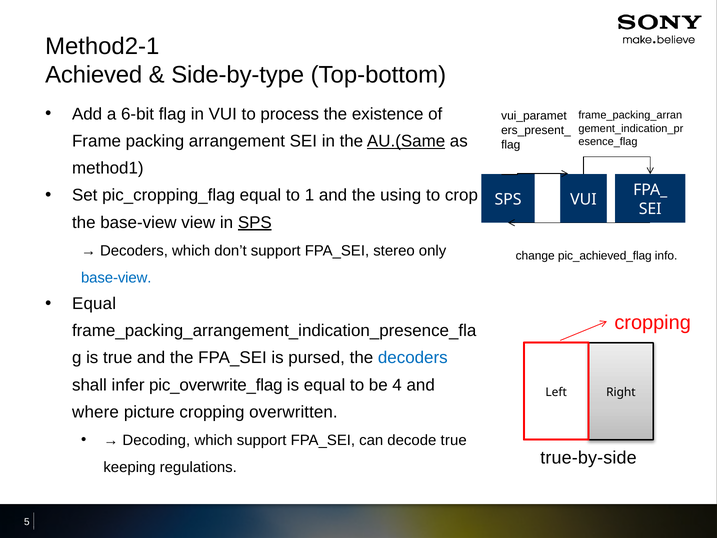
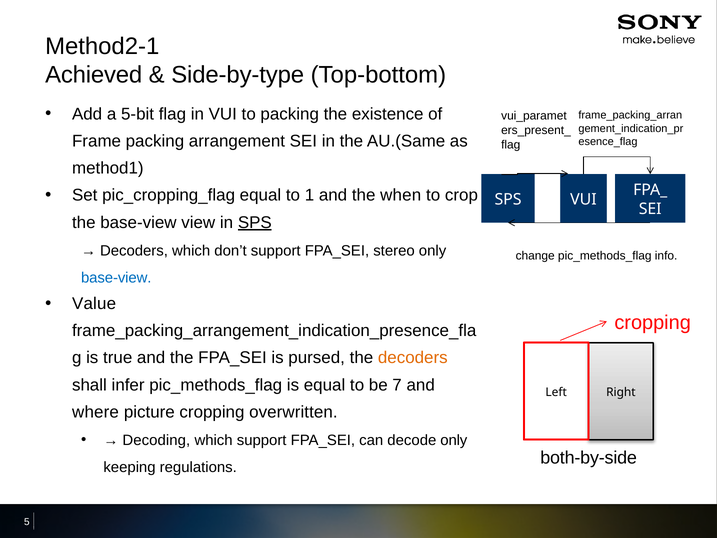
6-bit: 6-bit -> 5-bit
to process: process -> packing
AU.(Same underline: present -> none
using: using -> when
change pic_achieved_flag: pic_achieved_flag -> pic_methods_flag
Equal at (94, 304): Equal -> Value
decoders at (413, 358) colour: blue -> orange
infer pic_overwrite_flag: pic_overwrite_flag -> pic_methods_flag
4: 4 -> 7
decode true: true -> only
true-by-side: true-by-side -> both-by-side
